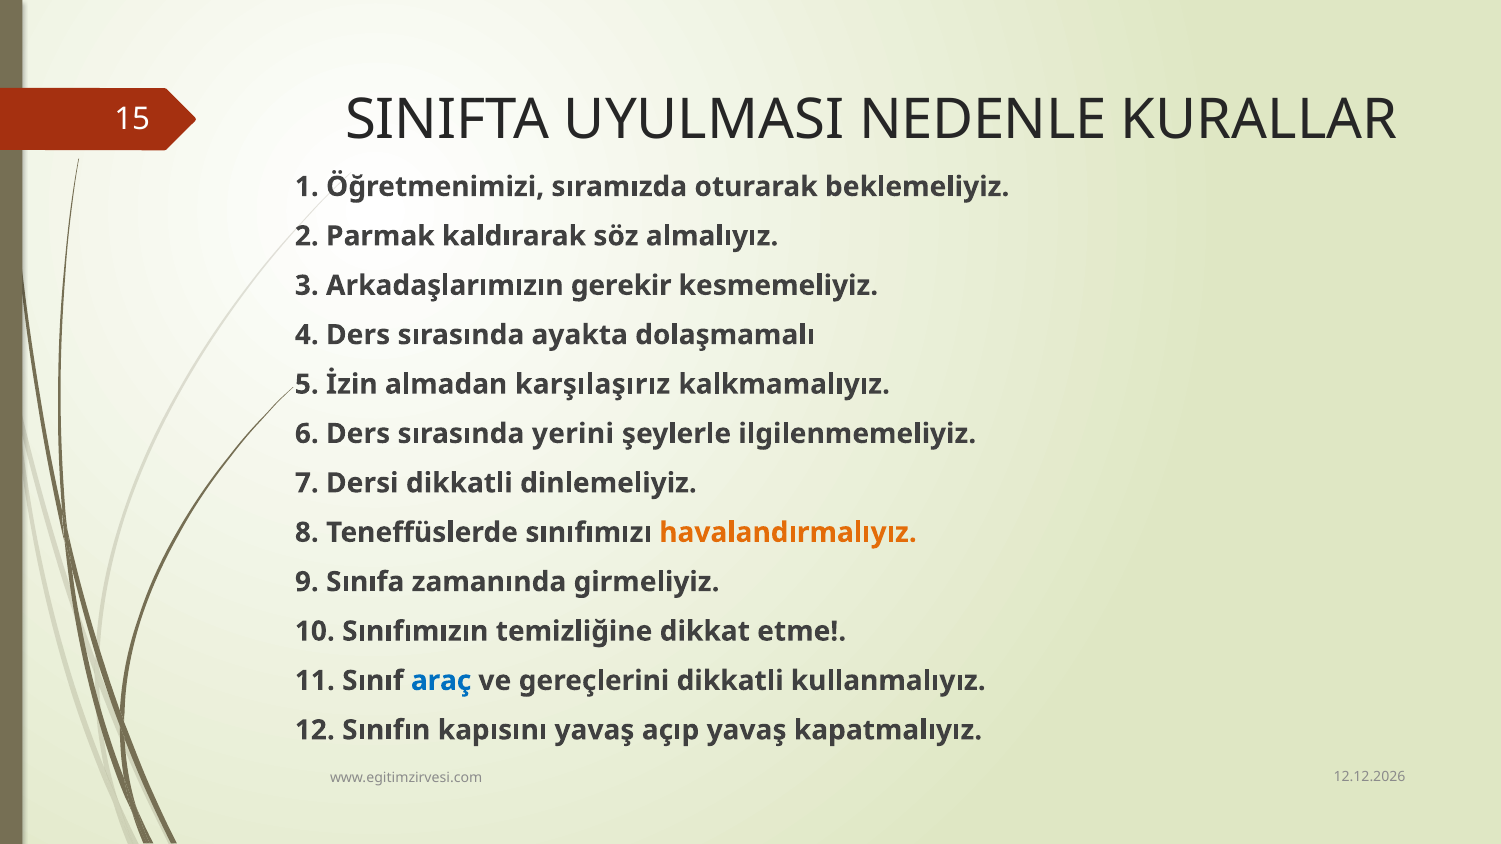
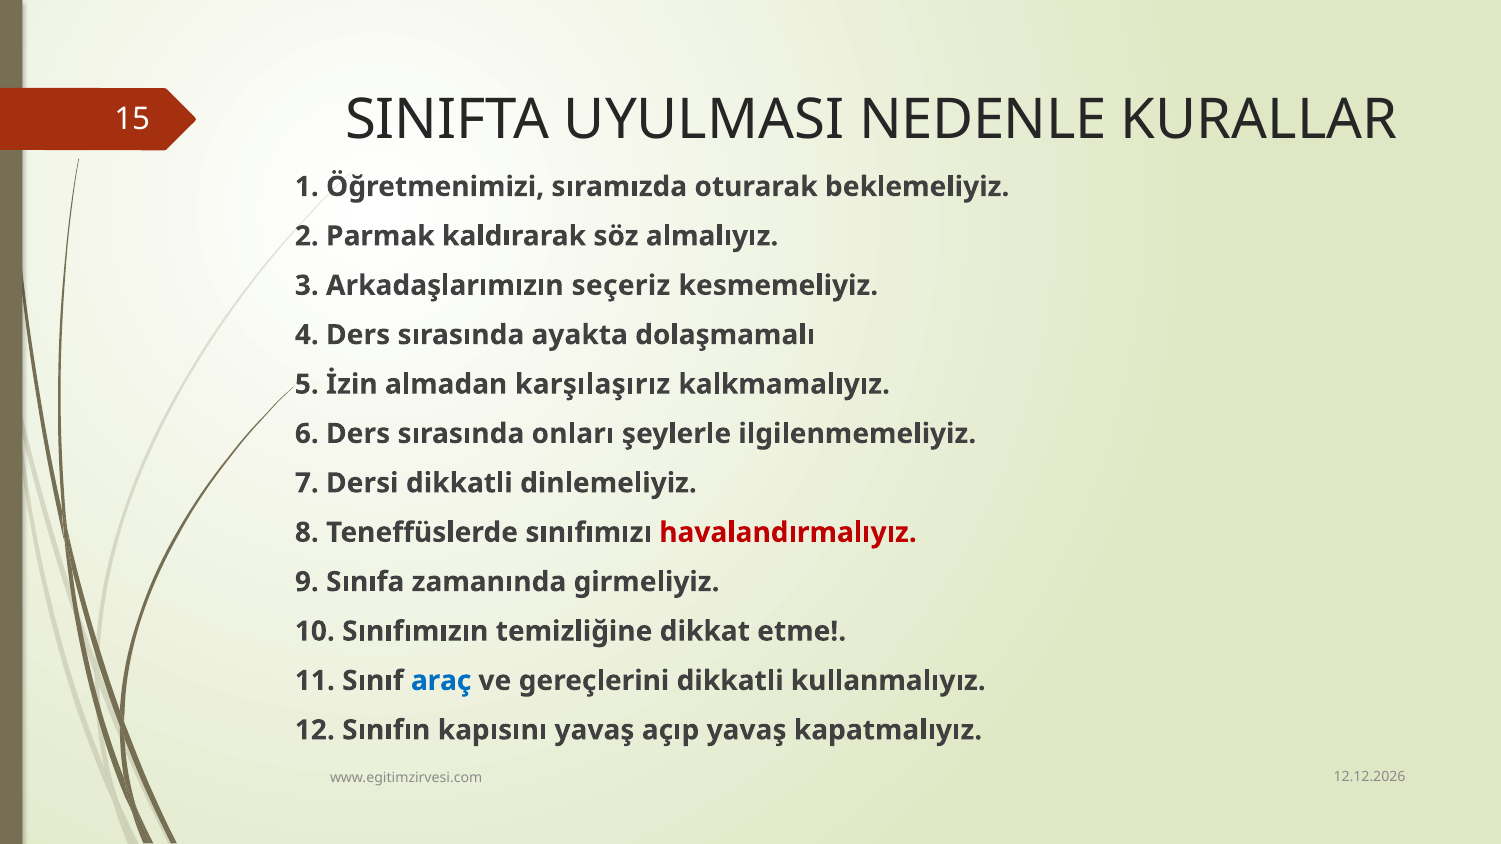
gerekir: gerekir -> seçeriz
yerini: yerini -> onları
havalandırmalıyız colour: orange -> red
